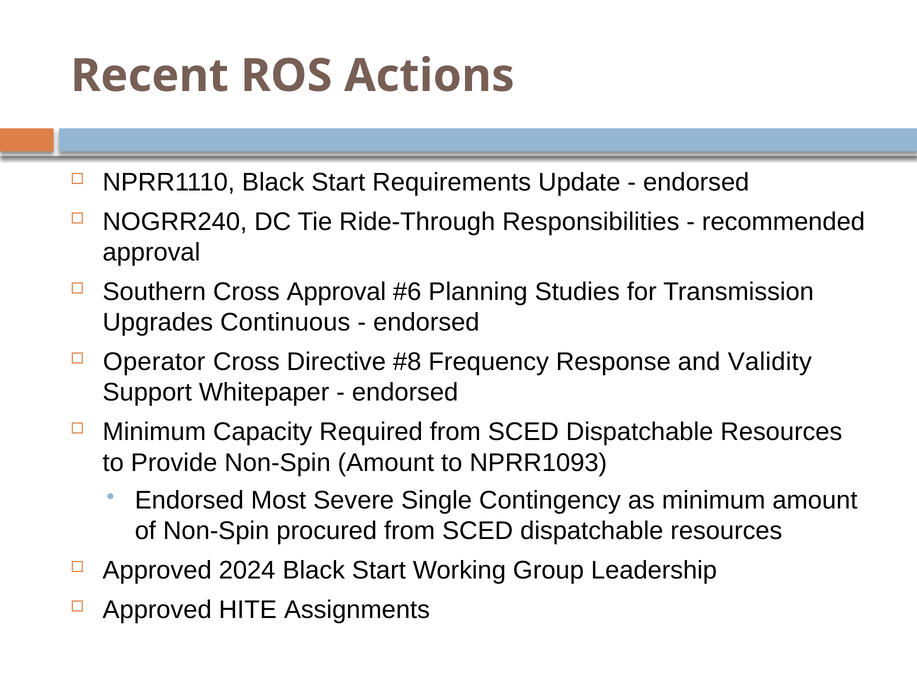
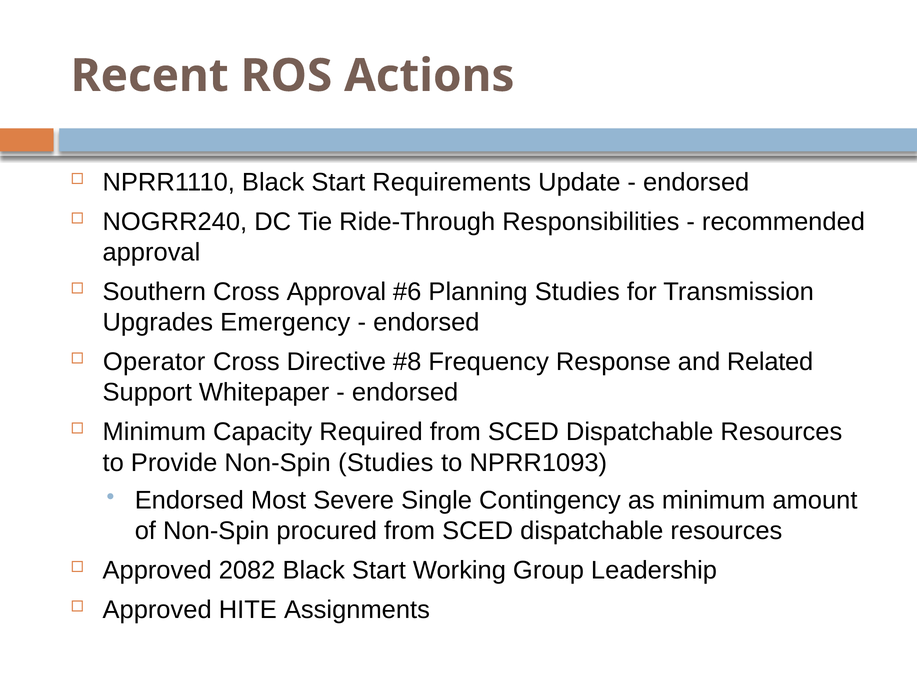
Continuous: Continuous -> Emergency
Validity: Validity -> Related
Non-Spin Amount: Amount -> Studies
2024: 2024 -> 2082
